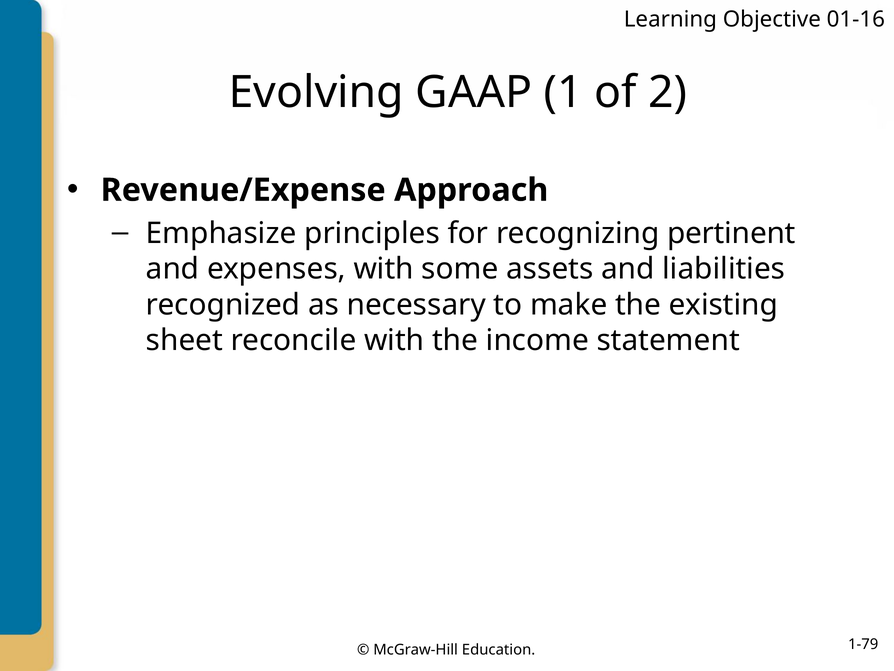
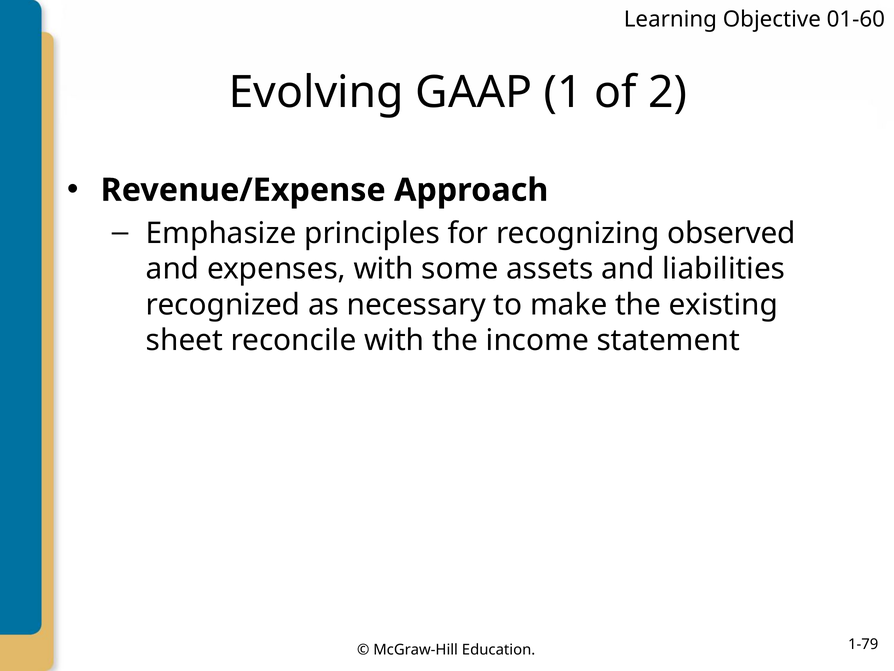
01-16: 01-16 -> 01-60
pertinent: pertinent -> observed
